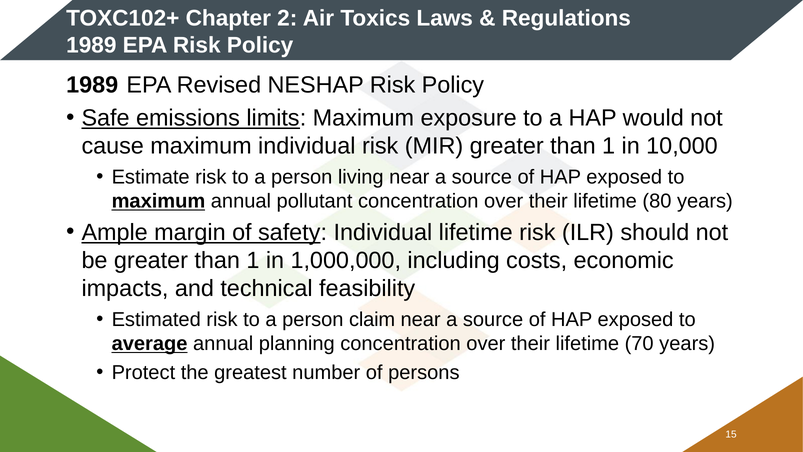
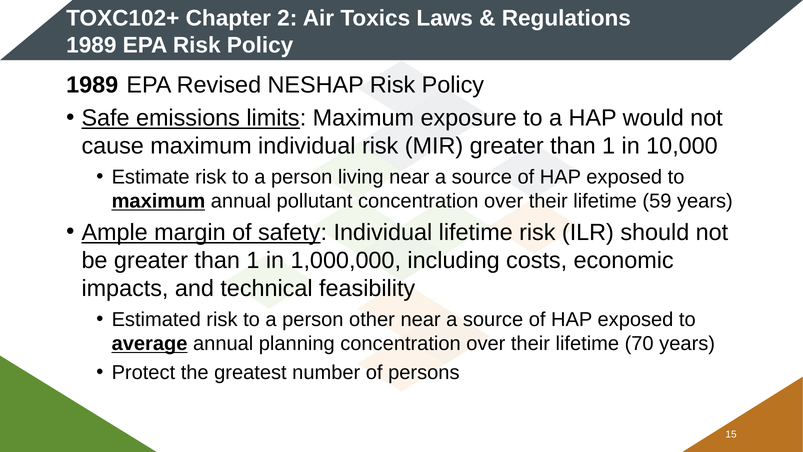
80: 80 -> 59
claim: claim -> other
